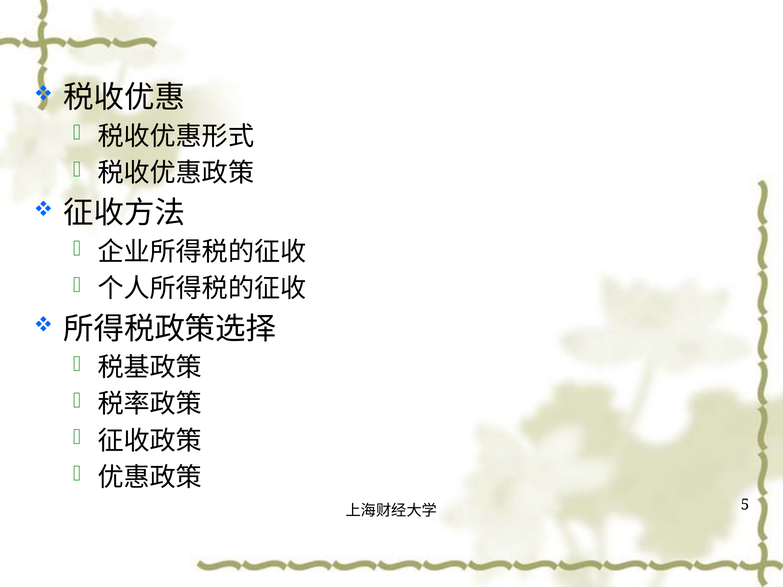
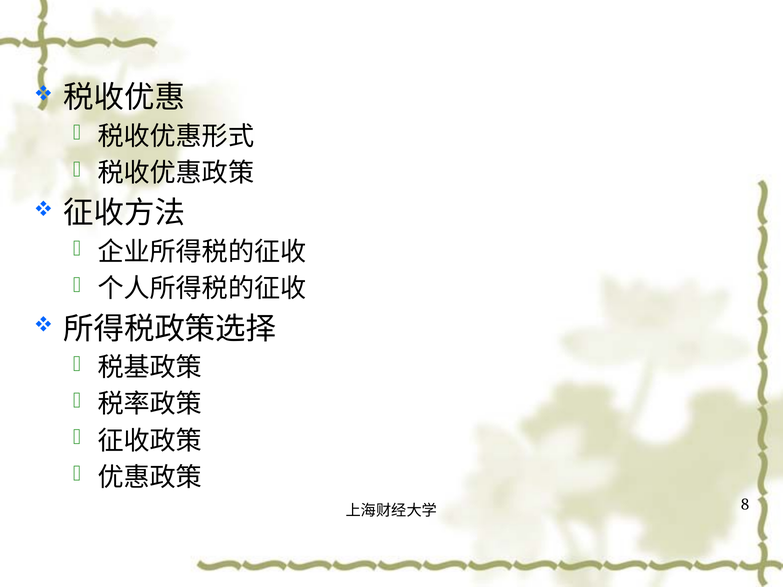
5: 5 -> 8
